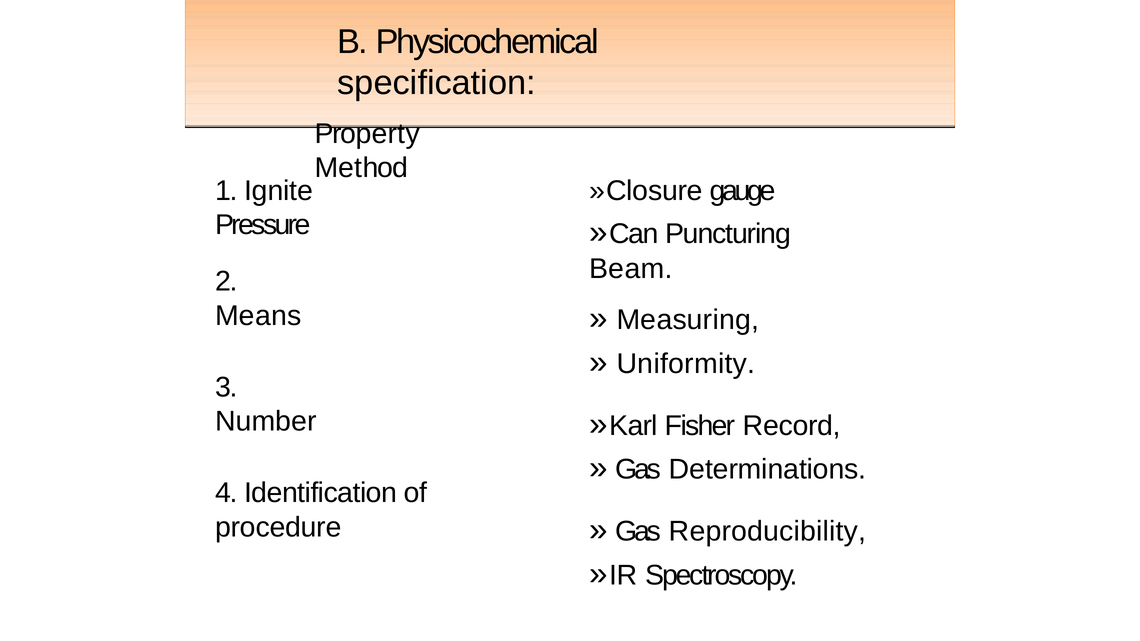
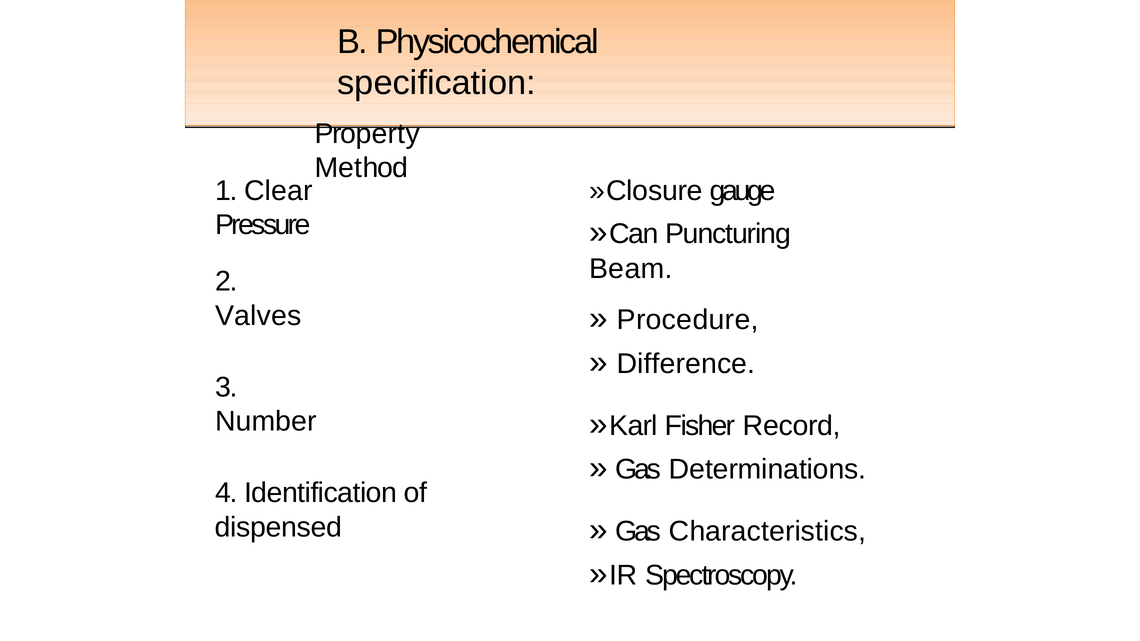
Ignite: Ignite -> Clear
Means: Means -> Valves
Measuring: Measuring -> Procedure
Uniformity: Uniformity -> Difference
procedure: procedure -> dispensed
Reproducibility: Reproducibility -> Characteristics
